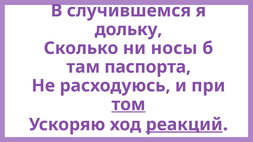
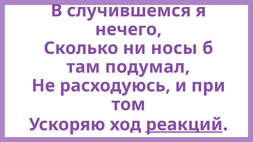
дольку: дольку -> нечего
паспорта: паспорта -> подумал
том underline: present -> none
